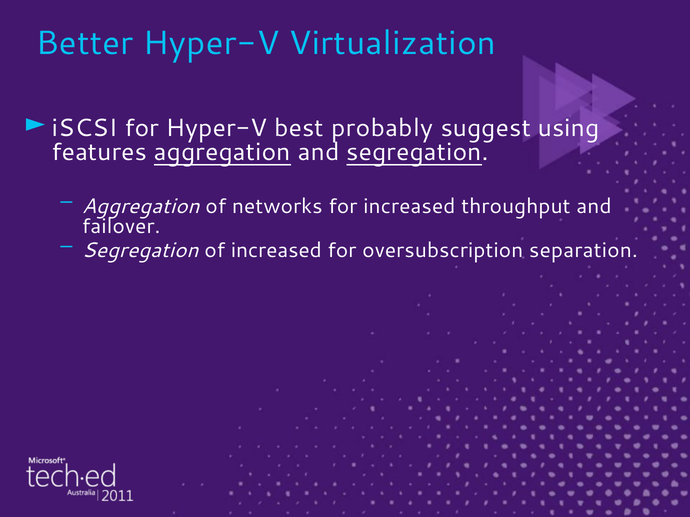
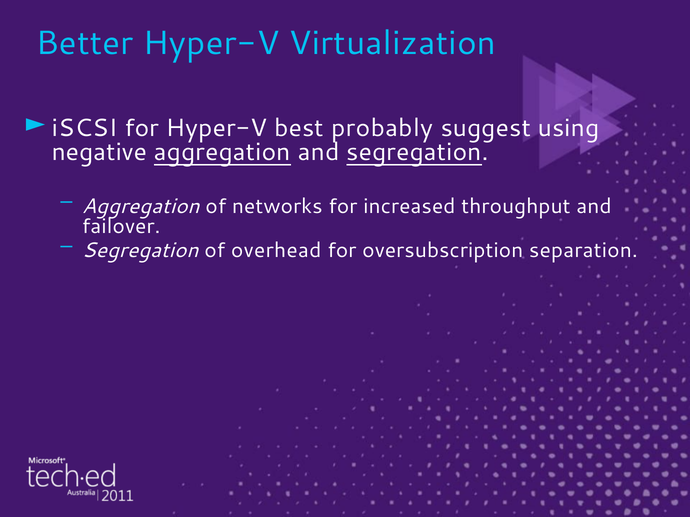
features: features -> negative
of increased: increased -> overhead
